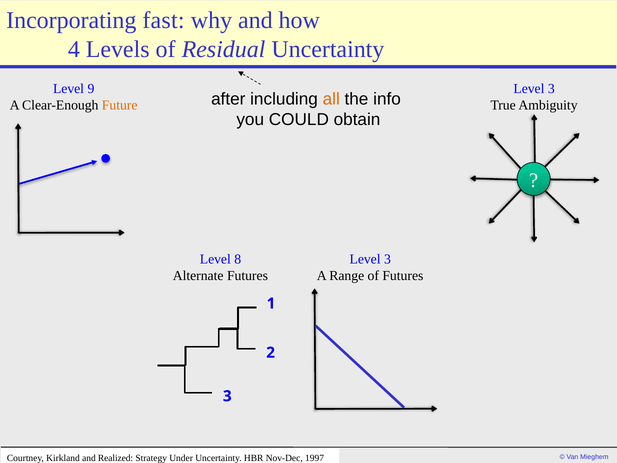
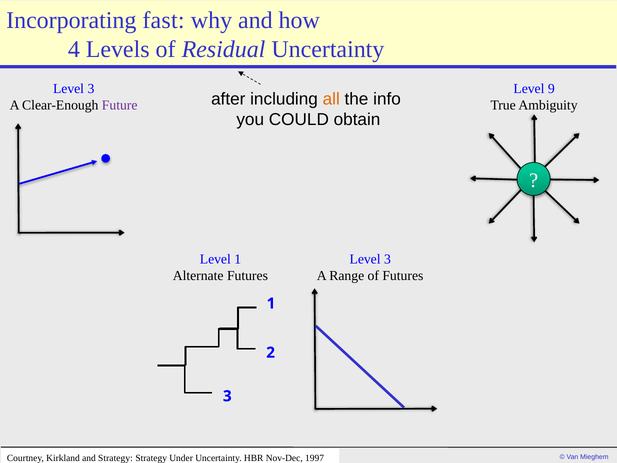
9 at (91, 89): 9 -> 3
3 at (551, 89): 3 -> 9
Future colour: orange -> purple
Level 8: 8 -> 1
and Realized: Realized -> Strategy
